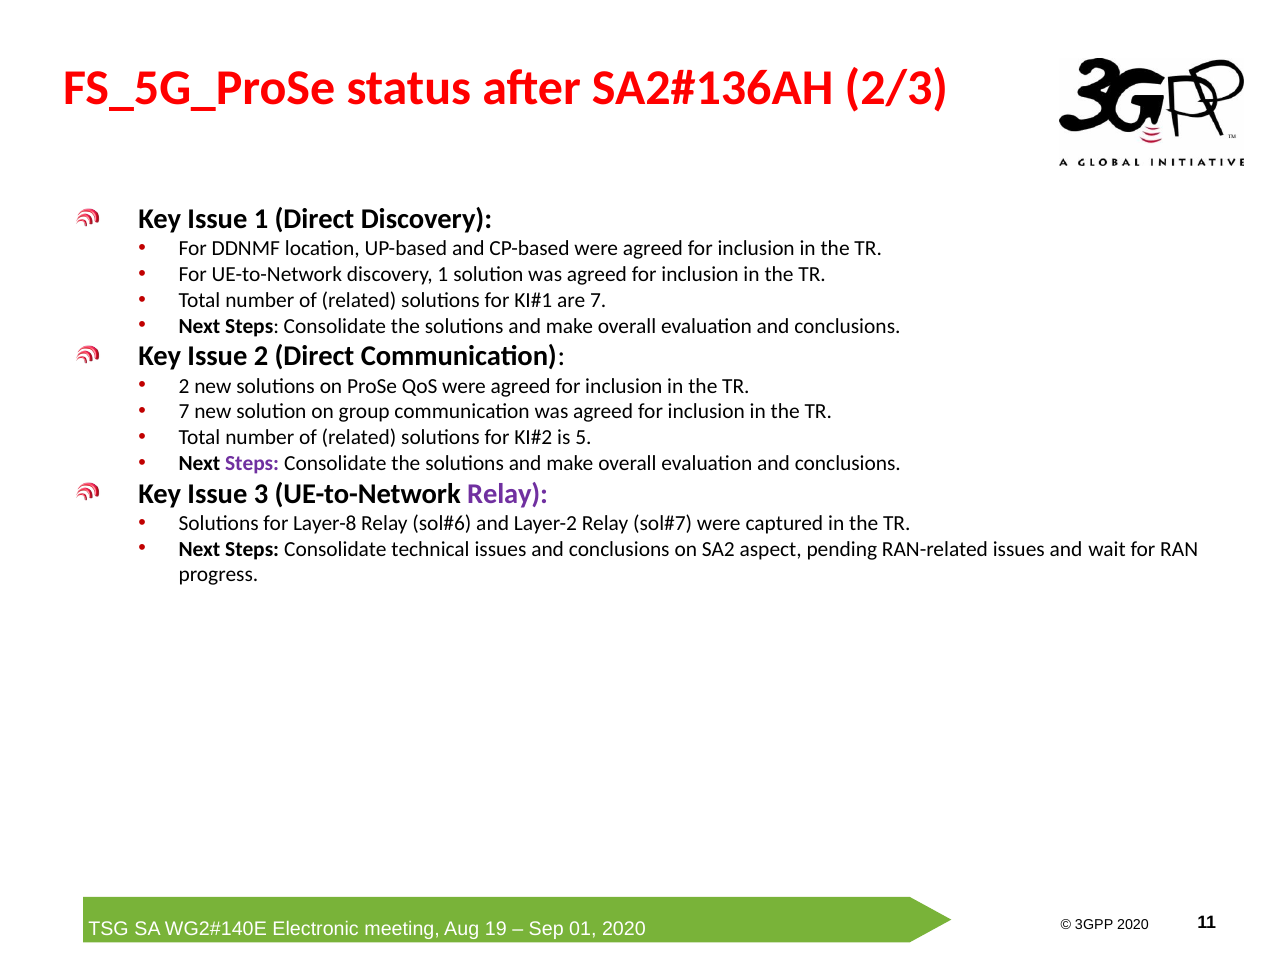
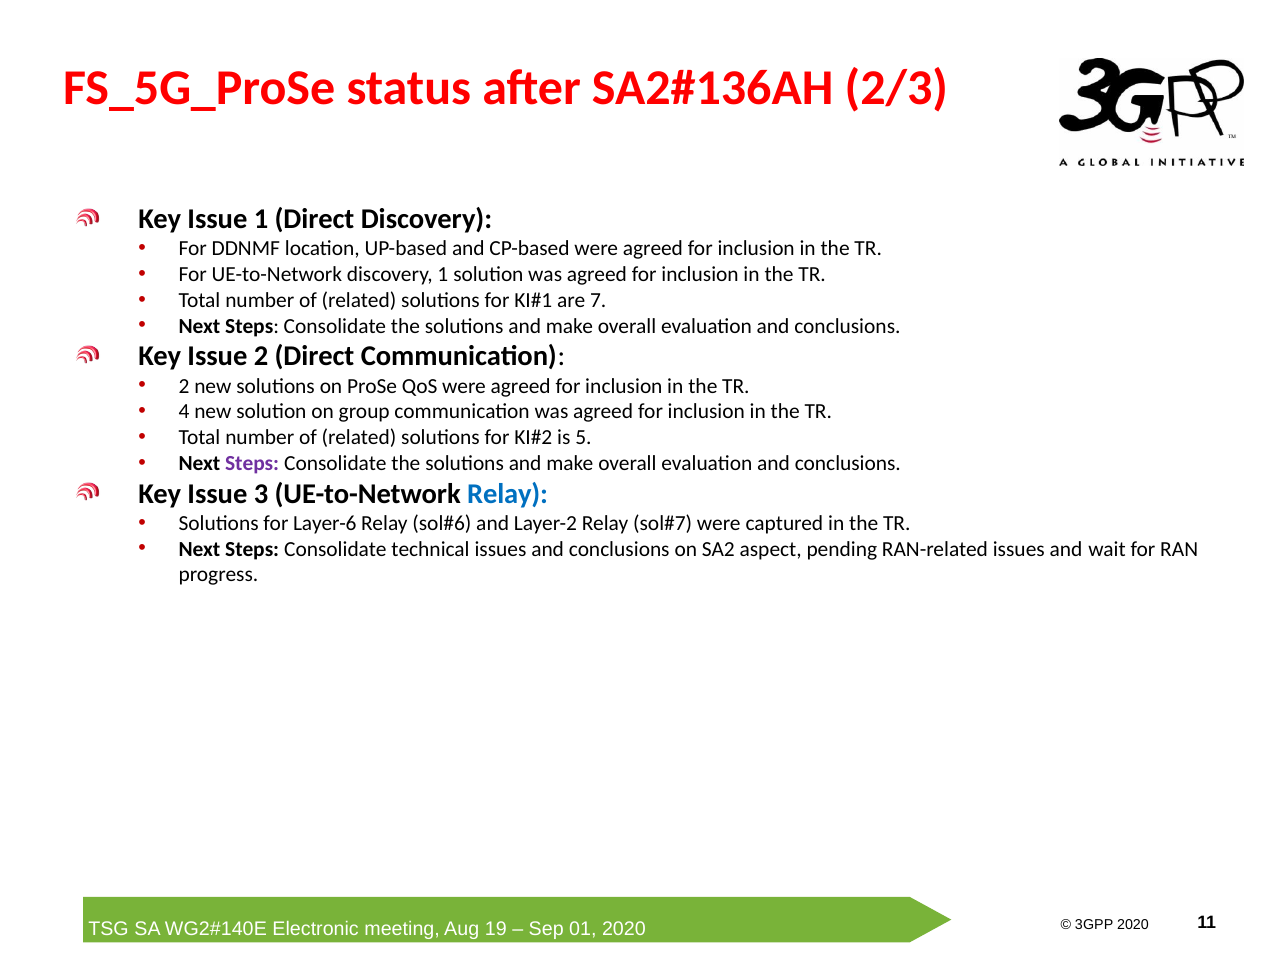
7 at (184, 412): 7 -> 4
Relay at (508, 494) colour: purple -> blue
Layer-8: Layer-8 -> Layer-6
